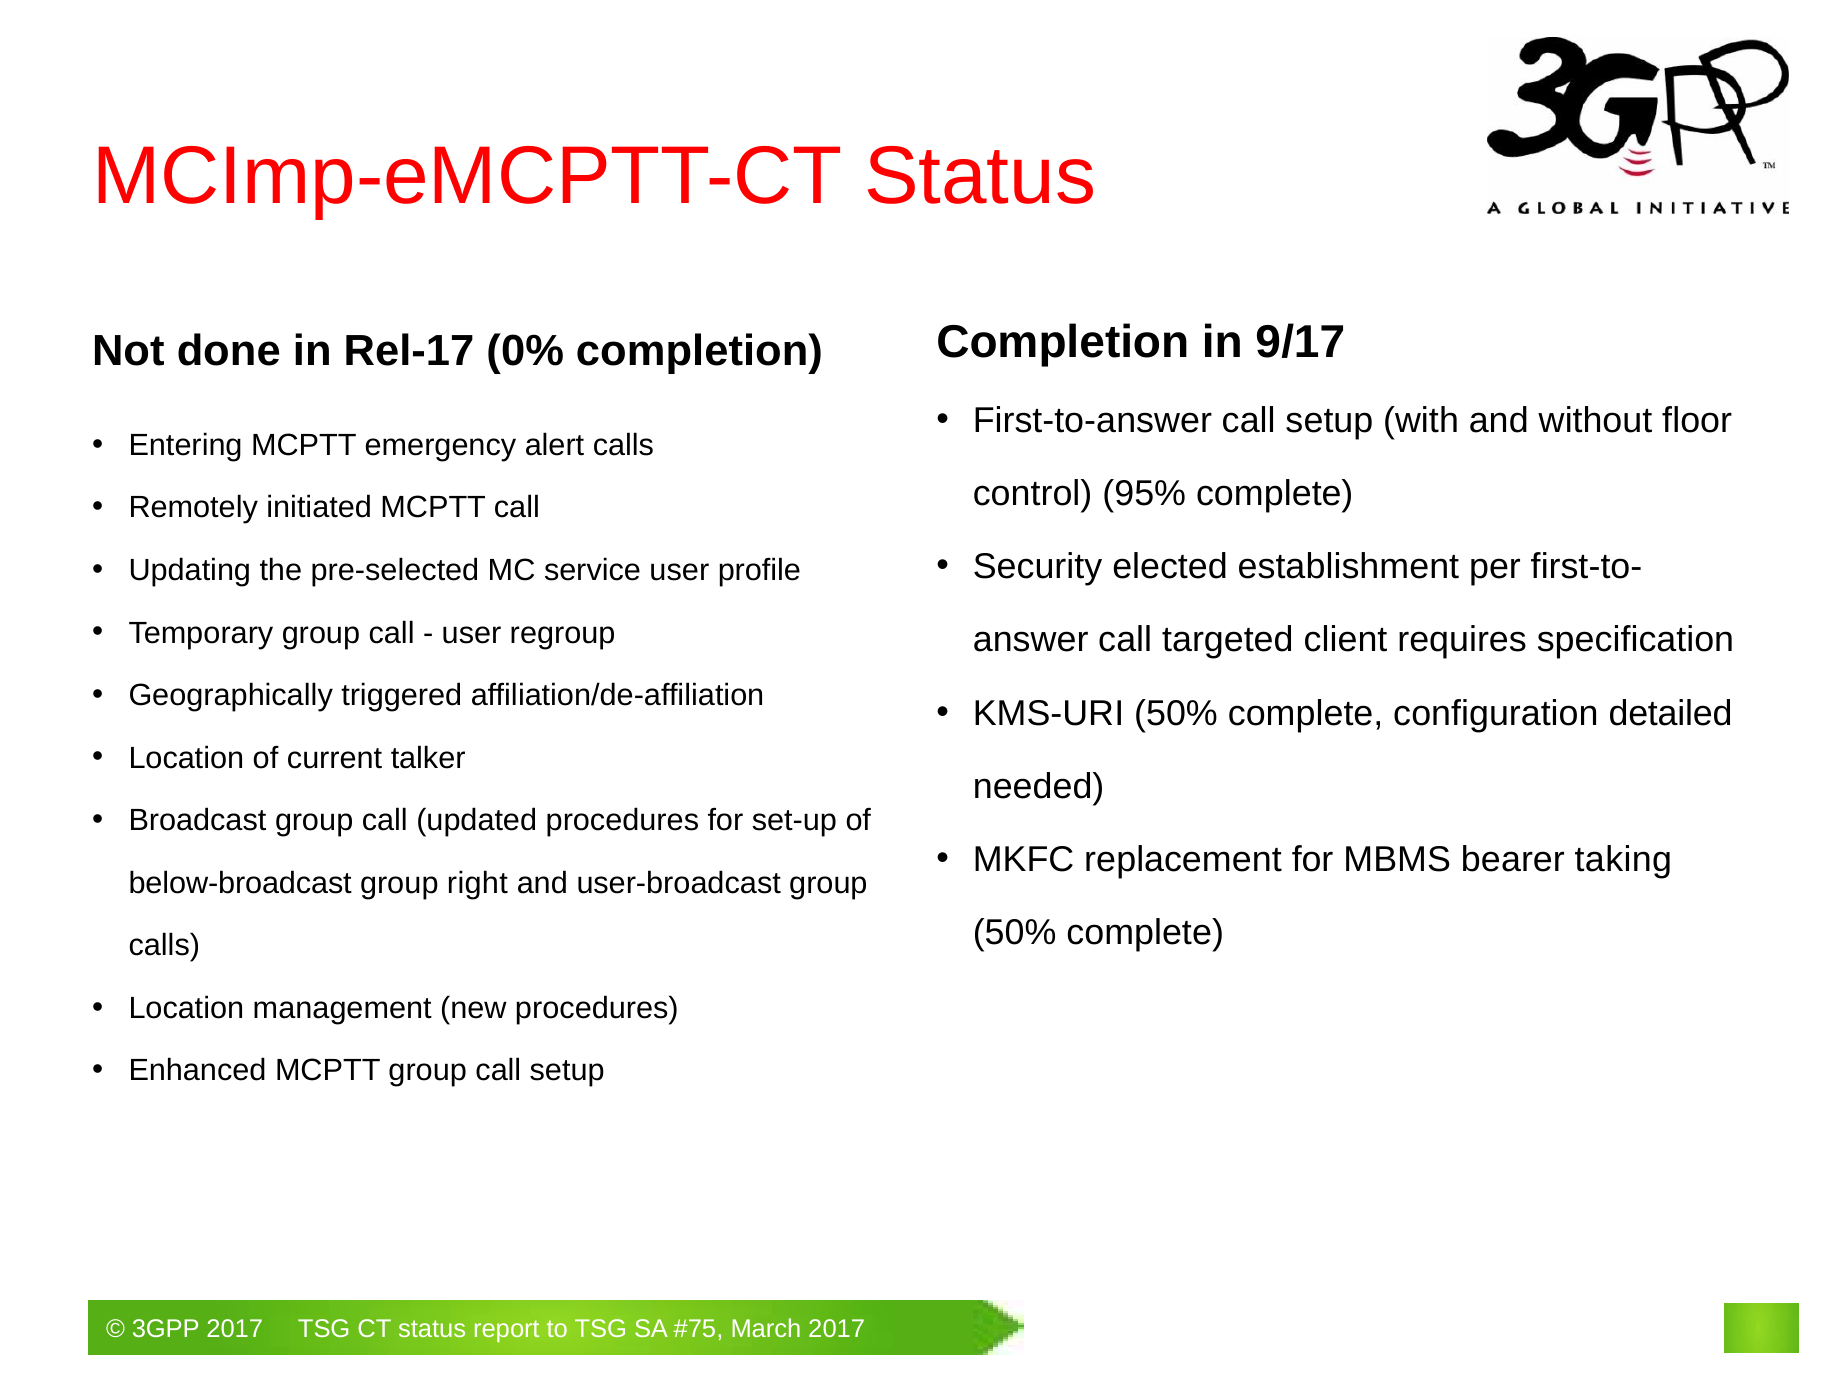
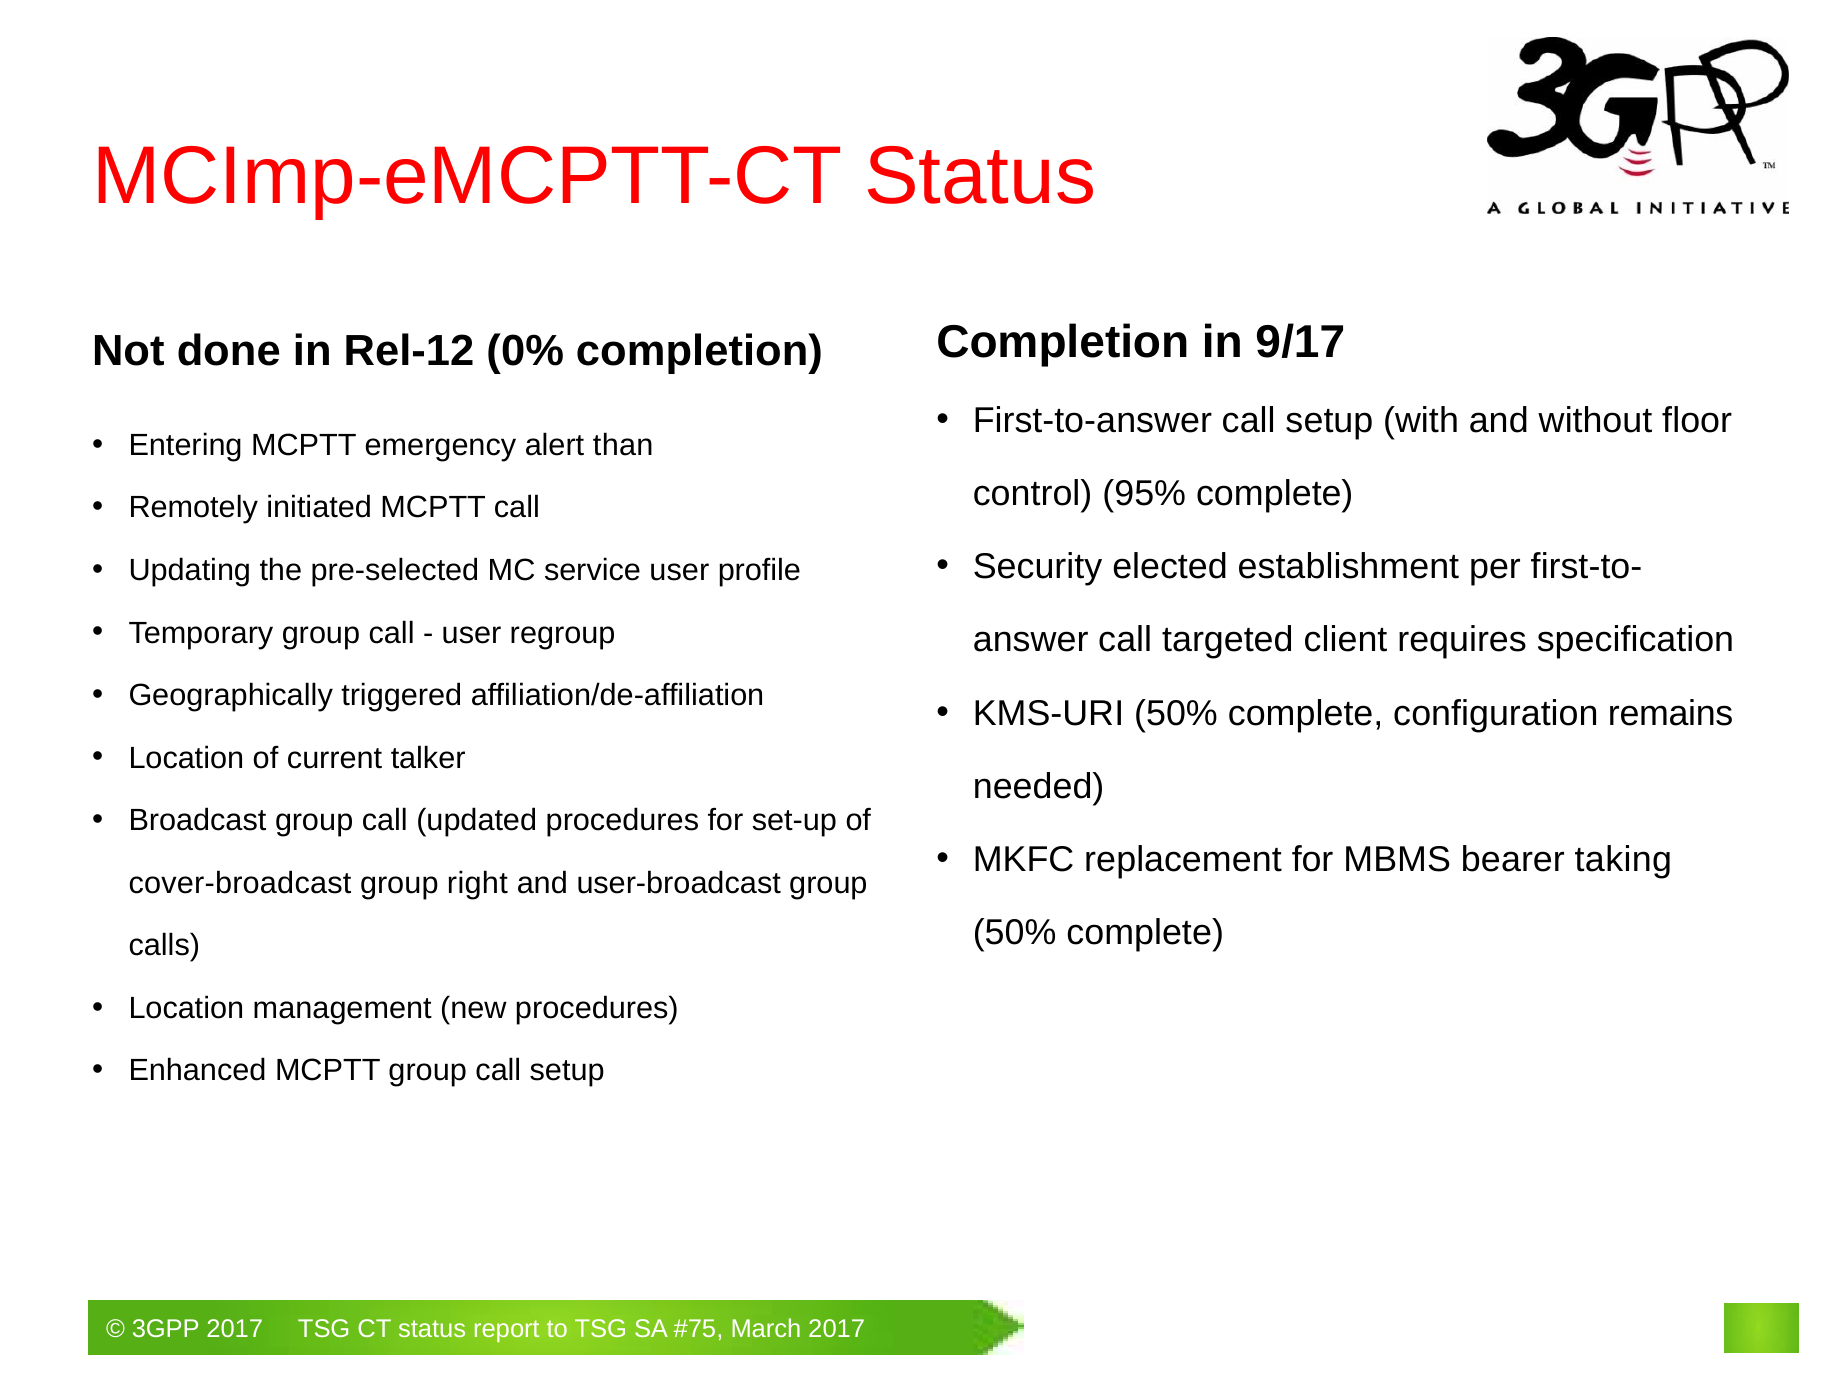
Rel-17: Rel-17 -> Rel-12
alert calls: calls -> than
detailed: detailed -> remains
below-broadcast: below-broadcast -> cover-broadcast
